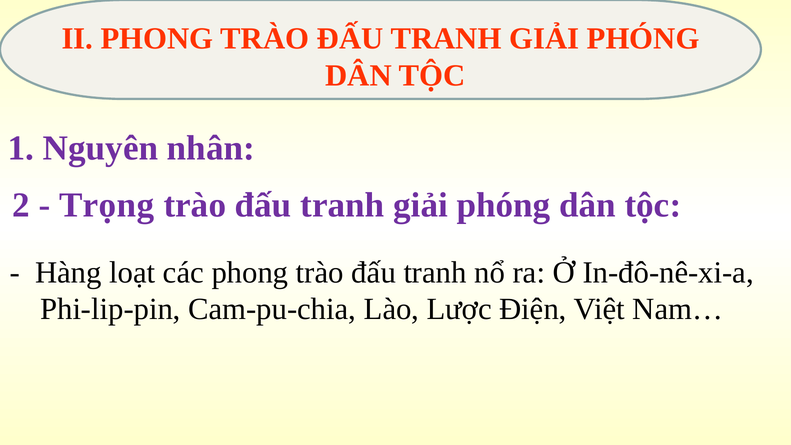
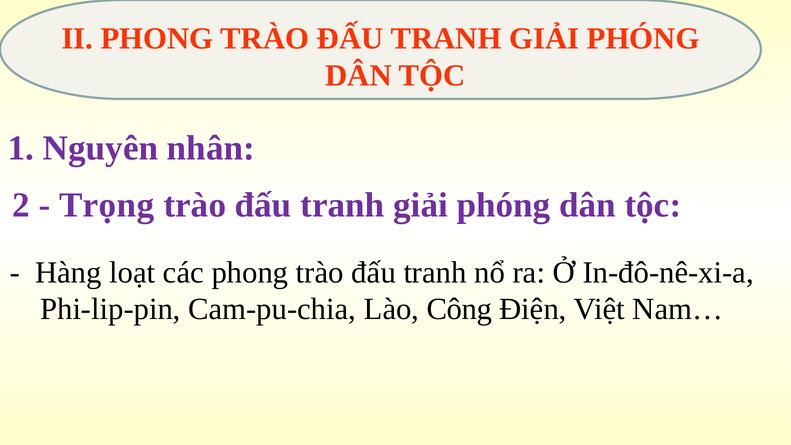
Lược: Lược -> Công
